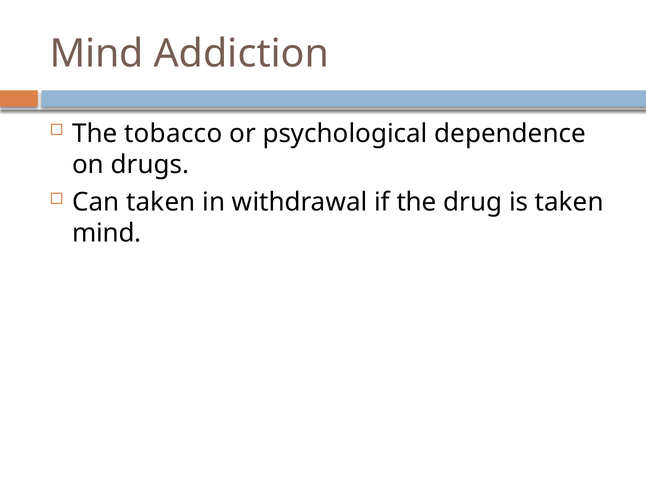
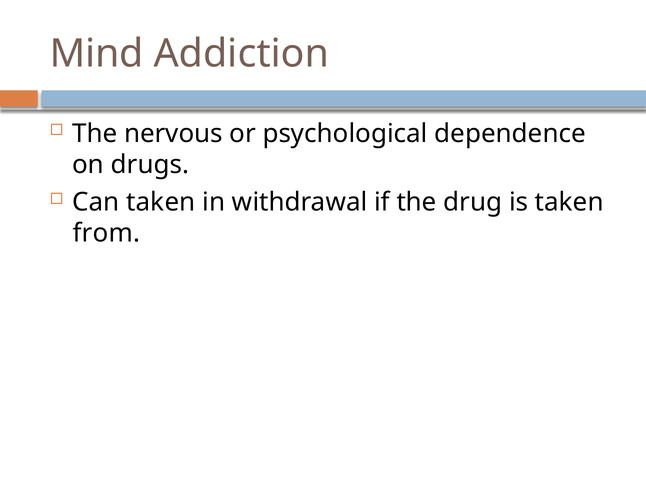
tobacco: tobacco -> nervous
mind at (107, 234): mind -> from
